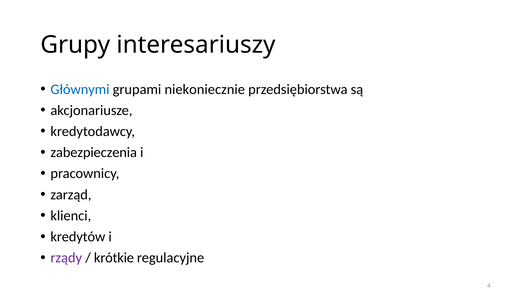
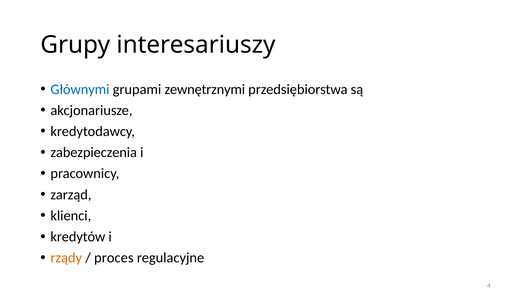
niekoniecznie: niekoniecznie -> zewnętrznymi
rządy colour: purple -> orange
krótkie: krótkie -> proces
